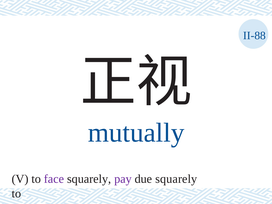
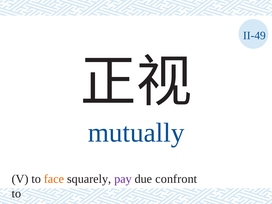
II-88: II-88 -> II-49
face colour: purple -> orange
due squarely: squarely -> confront
